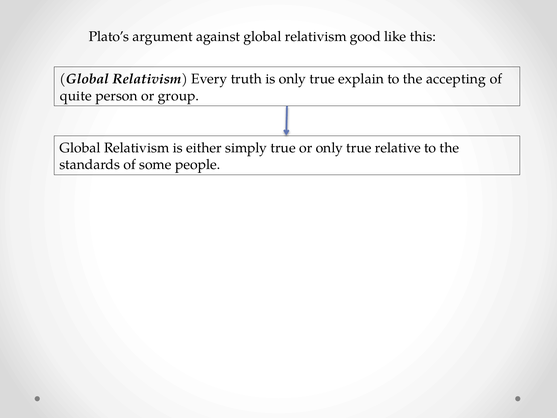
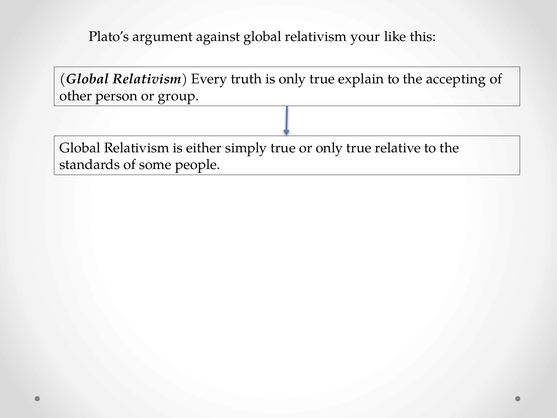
good: good -> your
quite: quite -> other
